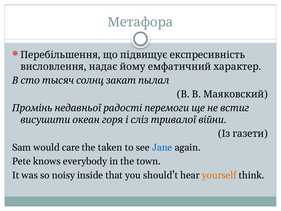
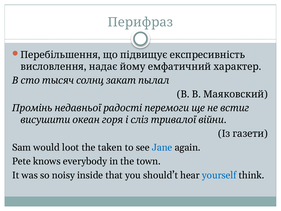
Метафора: Метафора -> Перифраз
care: care -> loot
yourself colour: orange -> blue
